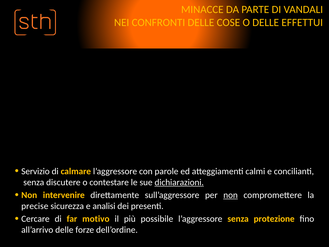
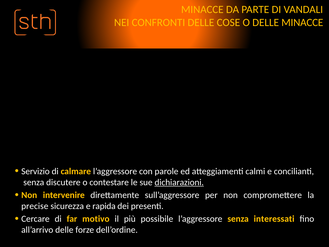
DELLE EFFETTUI: EFFETTUI -> MINACCE
non at (231, 195) underline: present -> none
analisi: analisi -> rapida
protezione: protezione -> interessati
